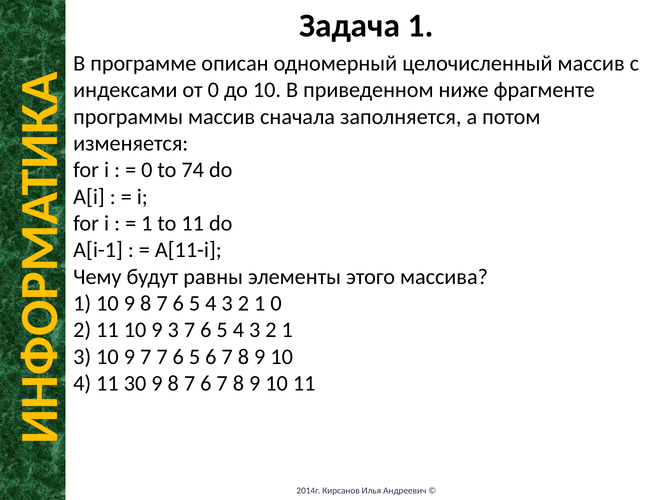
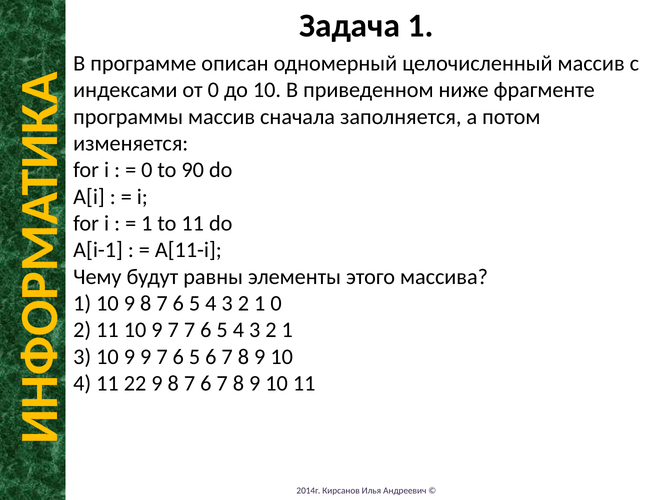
74: 74 -> 90
10 9 3: 3 -> 7
9 7: 7 -> 9
30: 30 -> 22
